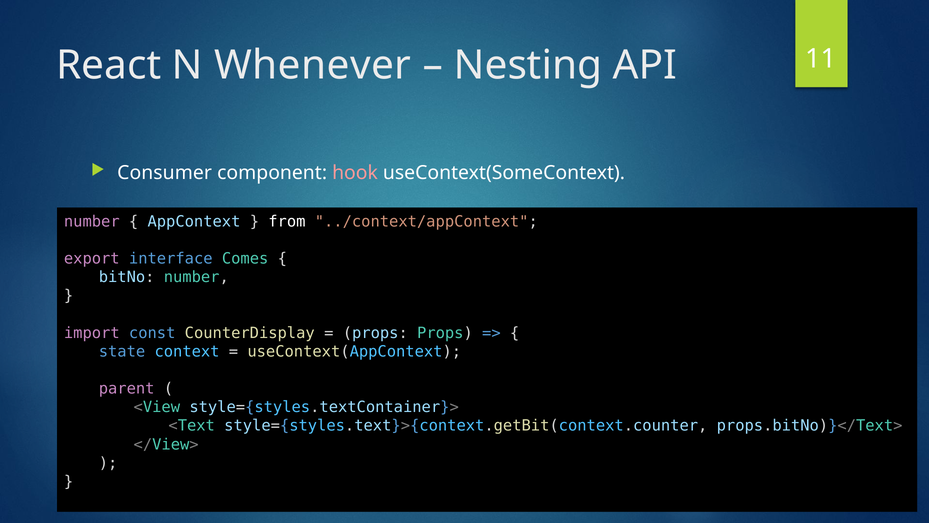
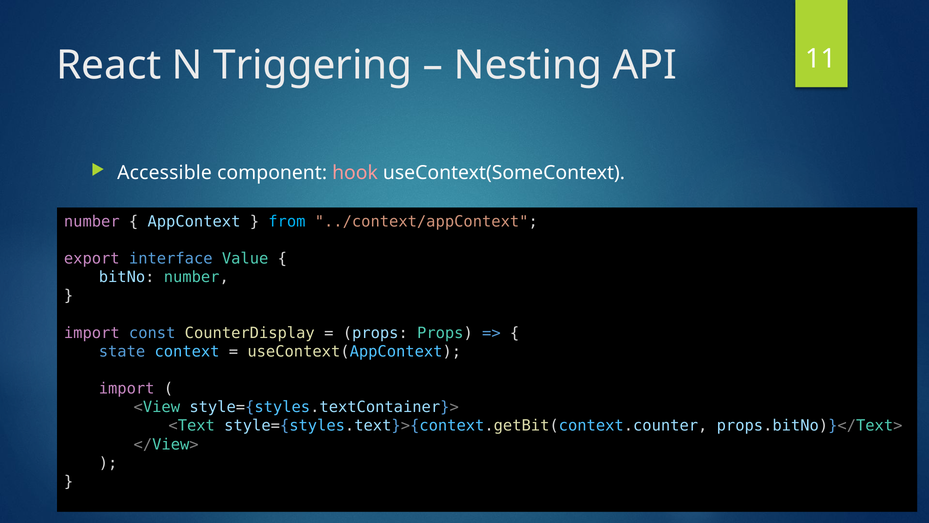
Whenever: Whenever -> Triggering
Consumer: Consumer -> Accessible
from colour: white -> light blue
Comes: Comes -> Value
parent at (127, 388): parent -> import
